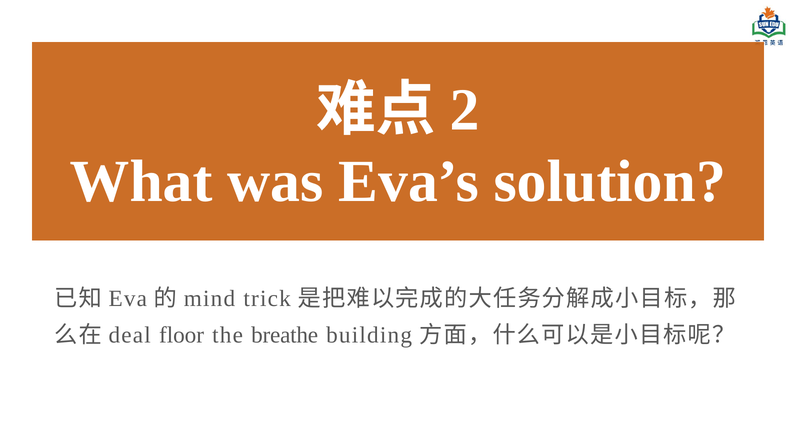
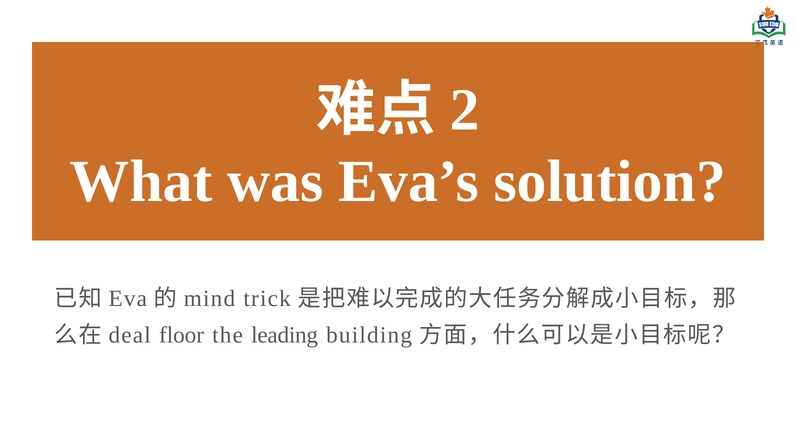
breathe: breathe -> leading
